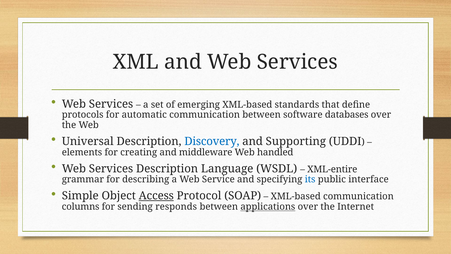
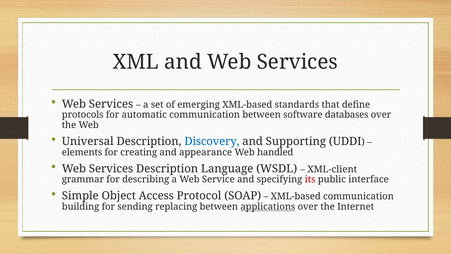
middleware: middleware -> appearance
XML-entire: XML-entire -> XML-client
its colour: blue -> red
Access underline: present -> none
columns: columns -> building
responds: responds -> replacing
